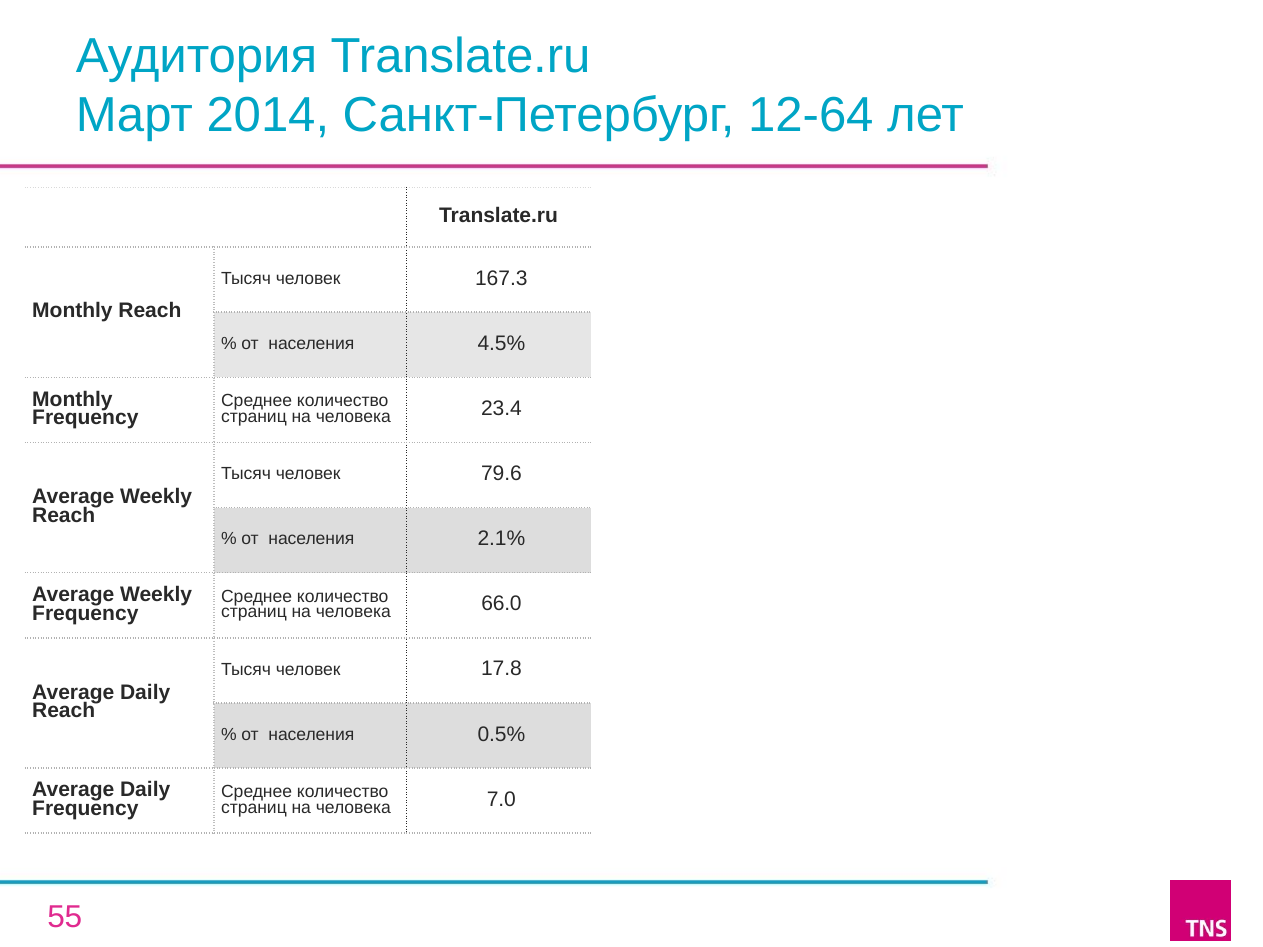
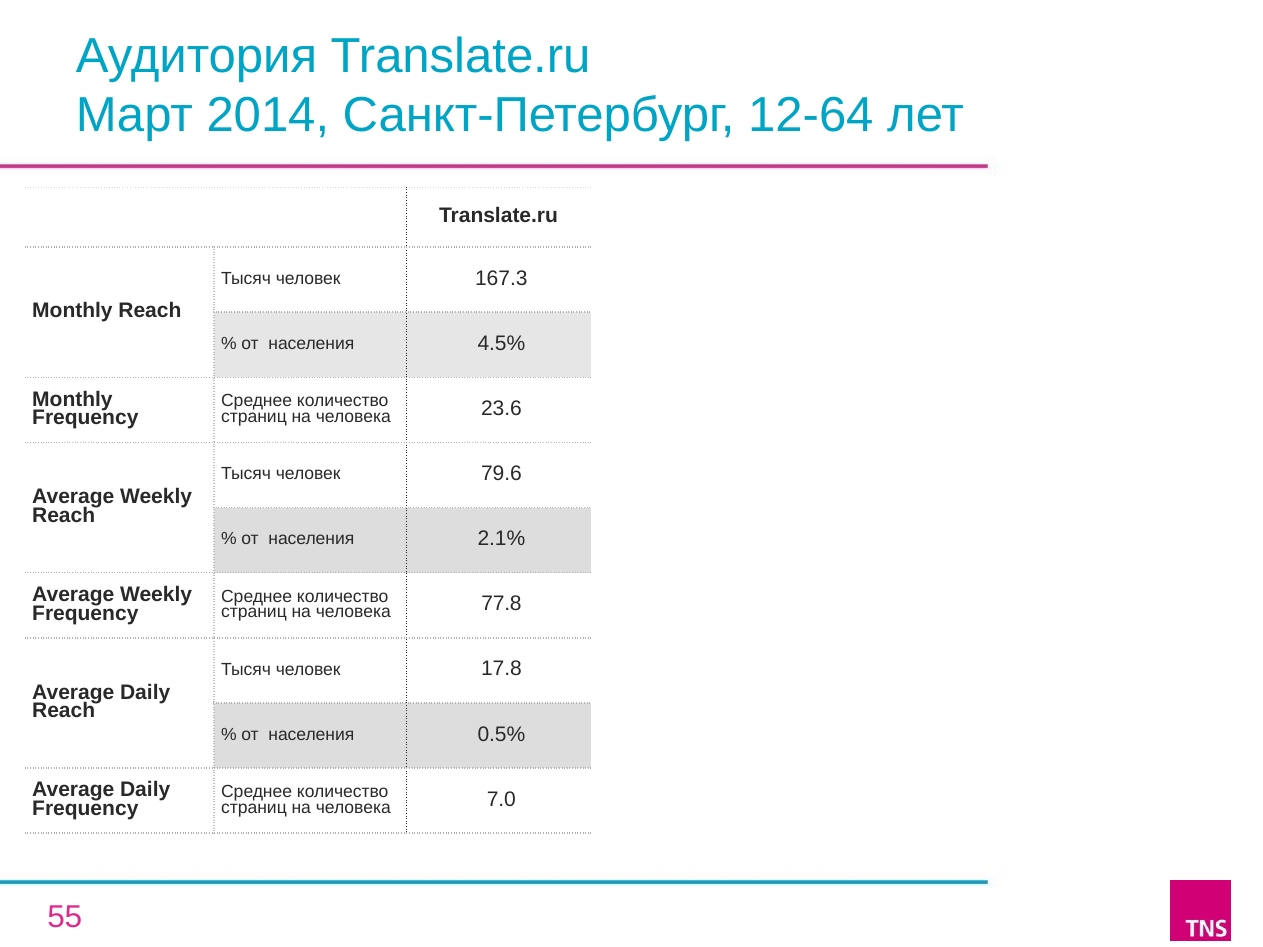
23.4: 23.4 -> 23.6
66.0: 66.0 -> 77.8
